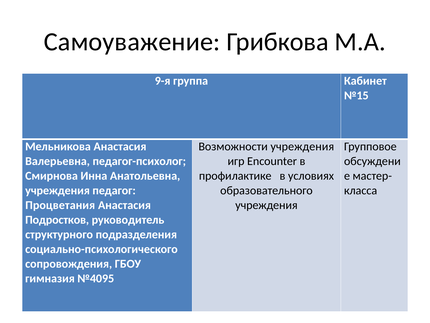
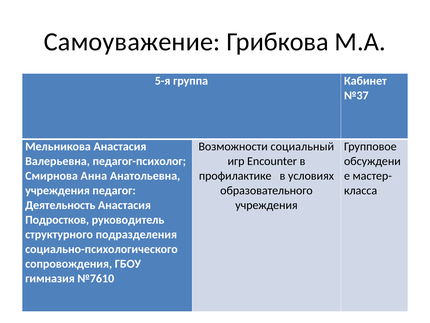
9-я: 9-я -> 5-я
№15: №15 -> №37
Возможности учреждения: учреждения -> социальный
Инна: Инна -> Анна
Процветания: Процветания -> Деятельность
№4095: №4095 -> №7610
